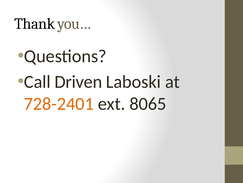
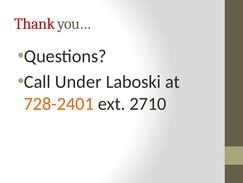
Thank colour: black -> red
Driven: Driven -> Under
8065: 8065 -> 2710
